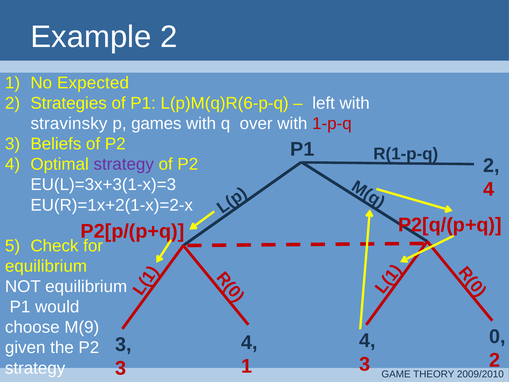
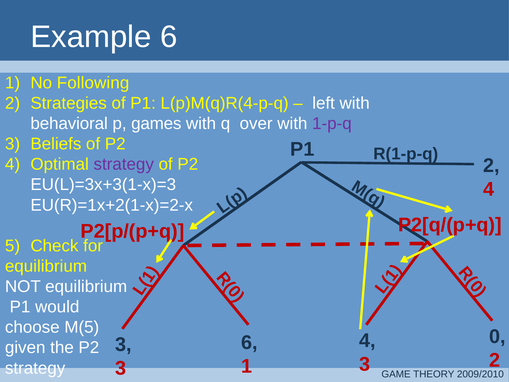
Example 2: 2 -> 6
Expected: Expected -> Following
L(p)M(q)R(6-p-q: L(p)M(q)R(6-p-q -> L(p)M(q)R(4-p-q
stravinsky: stravinsky -> behavioral
1-p-q colour: red -> purple
M(9: M(9 -> M(5
4 at (249, 342): 4 -> 6
